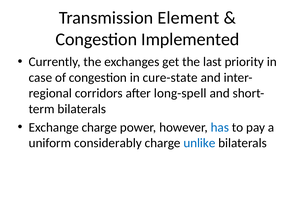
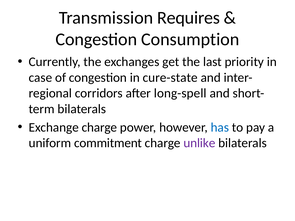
Element: Element -> Requires
Implemented: Implemented -> Consumption
considerably: considerably -> commitment
unlike colour: blue -> purple
